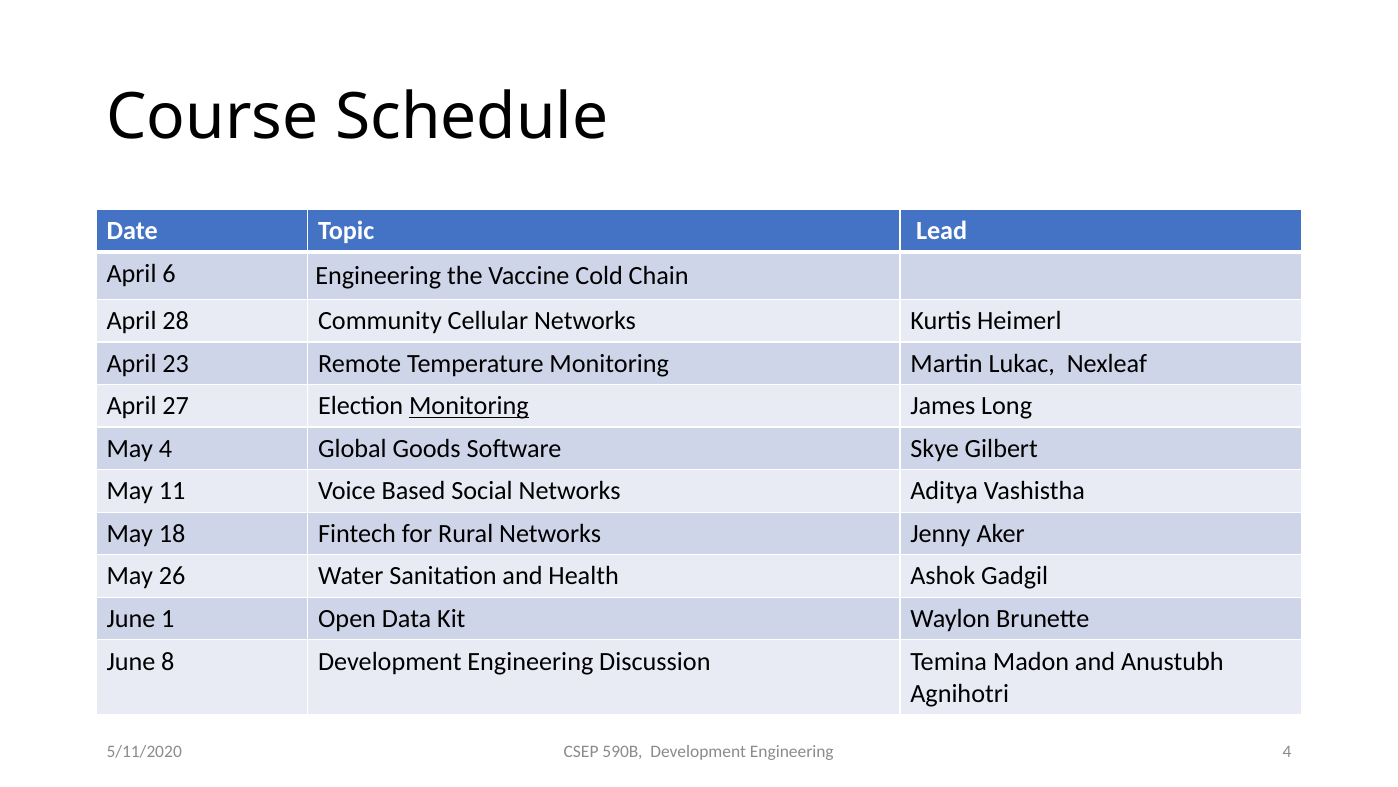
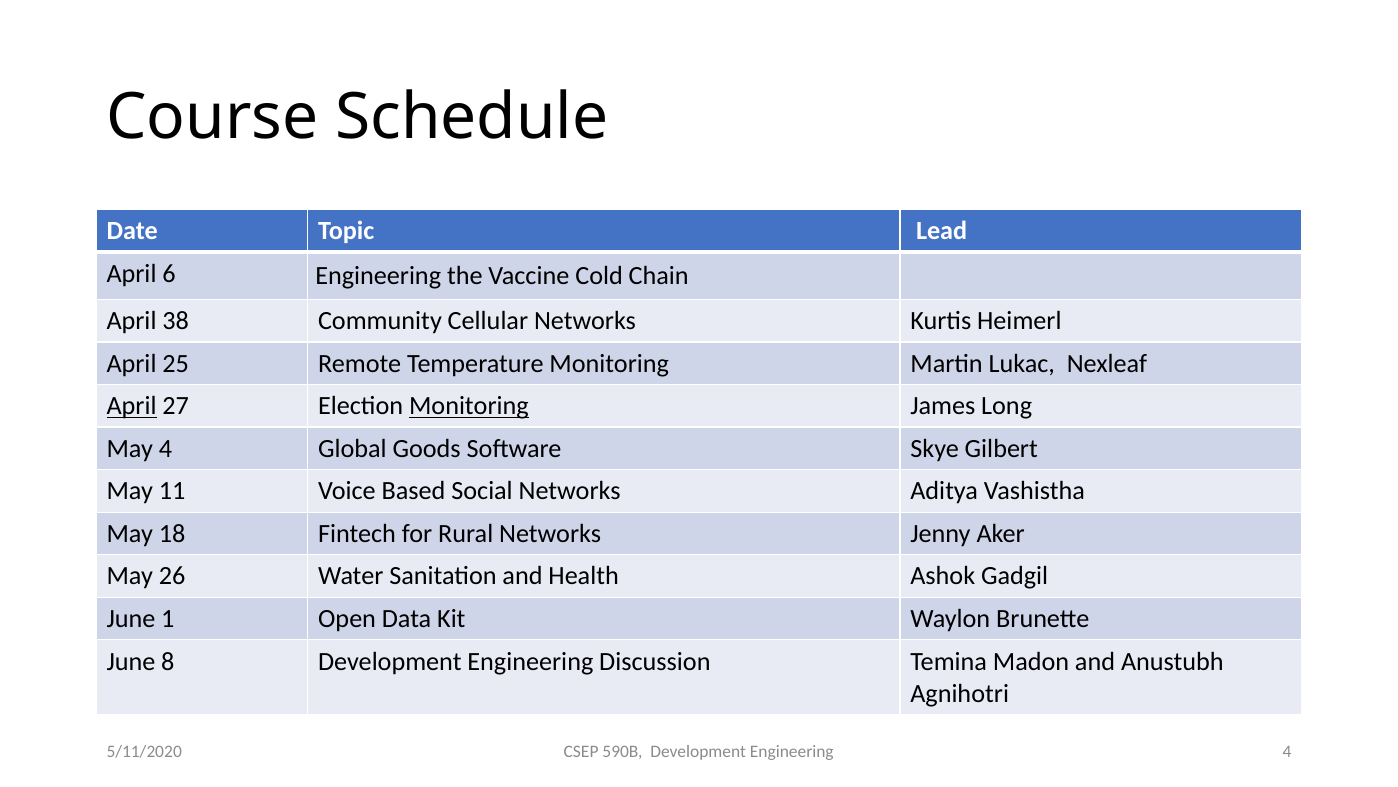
28: 28 -> 38
23: 23 -> 25
April at (132, 406) underline: none -> present
